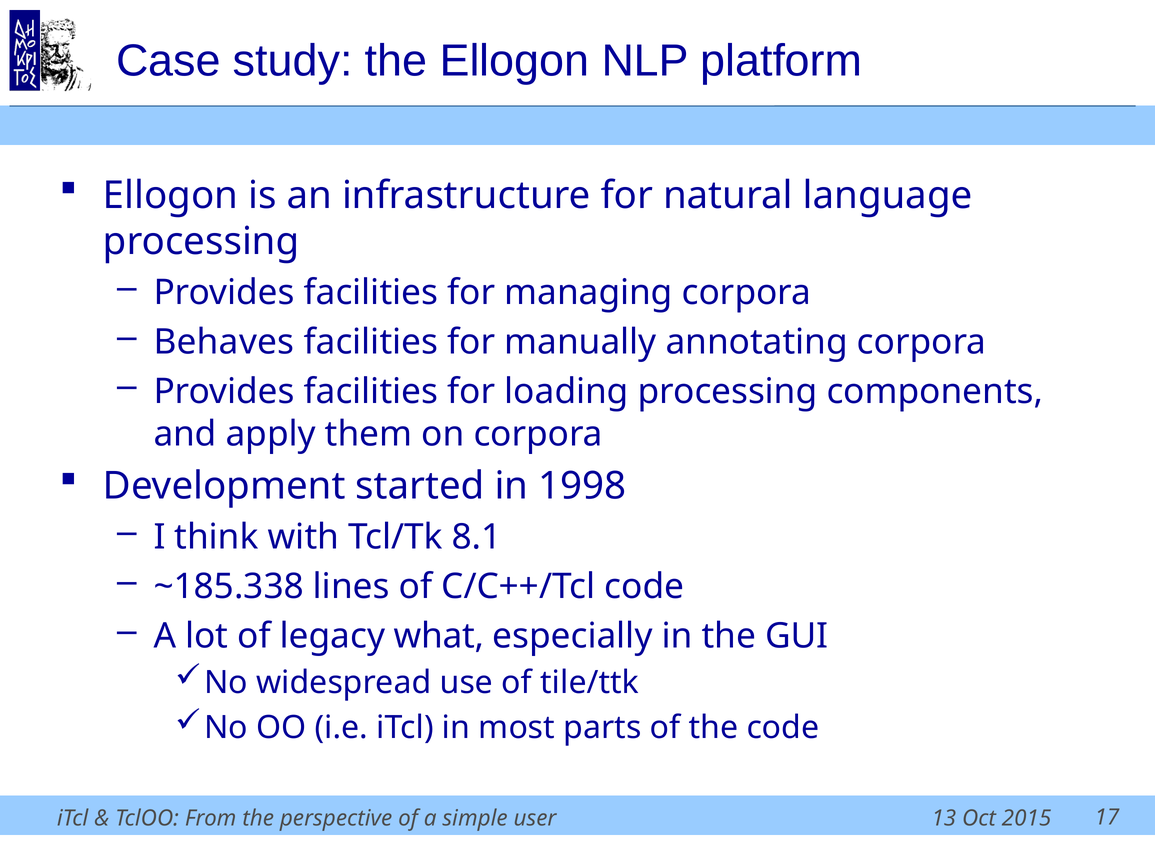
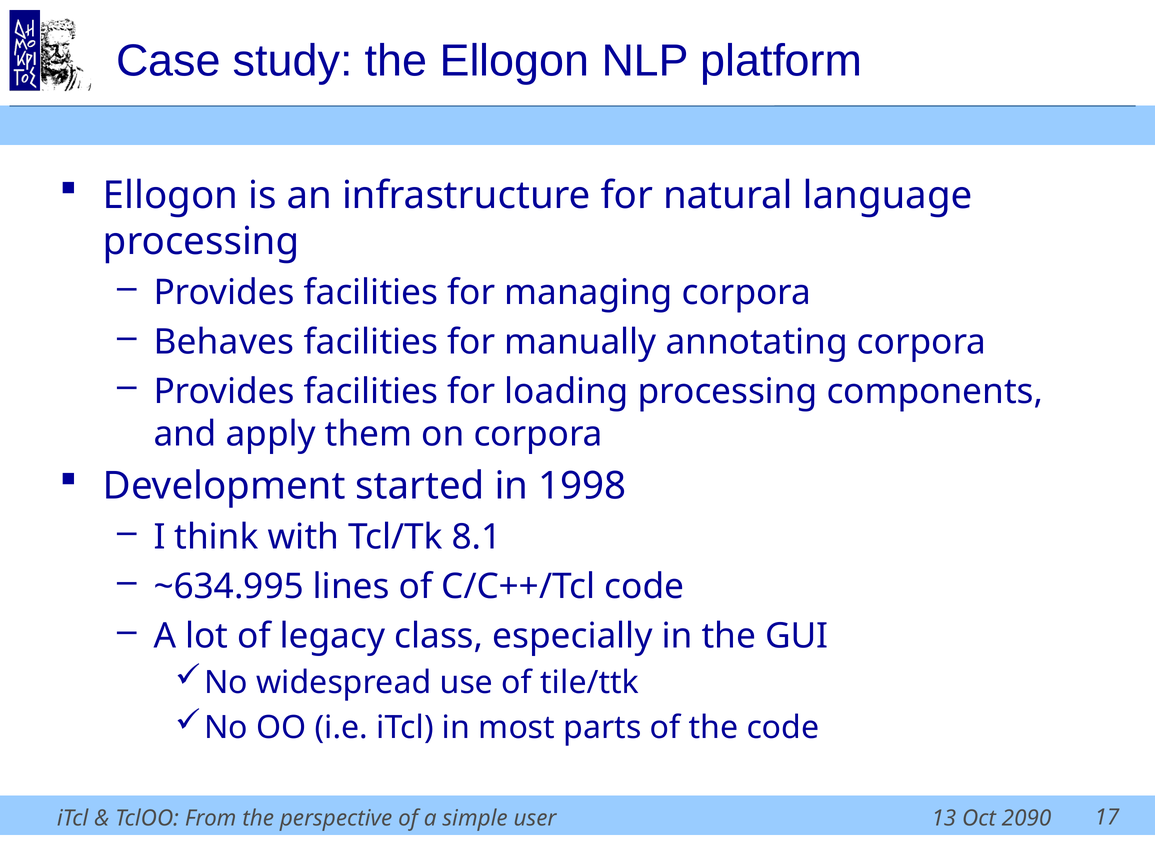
~185.338: ~185.338 -> ~634.995
what: what -> class
2015: 2015 -> 2090
